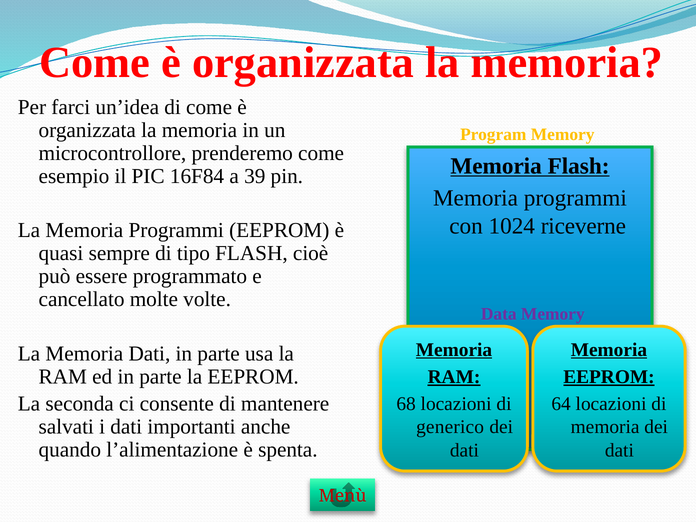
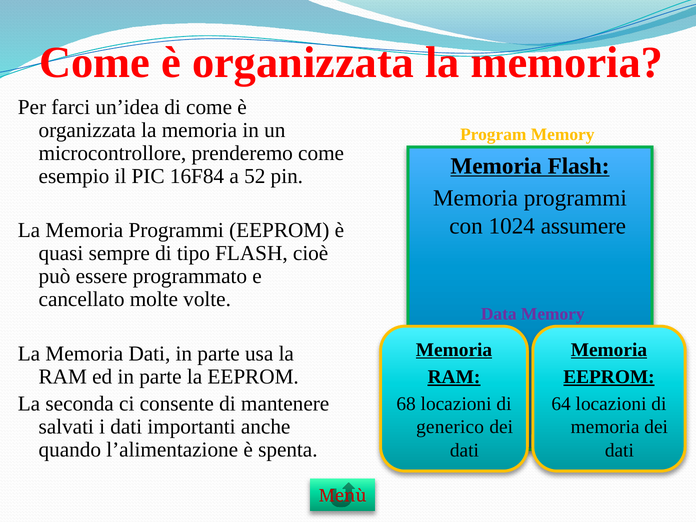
39: 39 -> 52
riceverne: riceverne -> assumere
